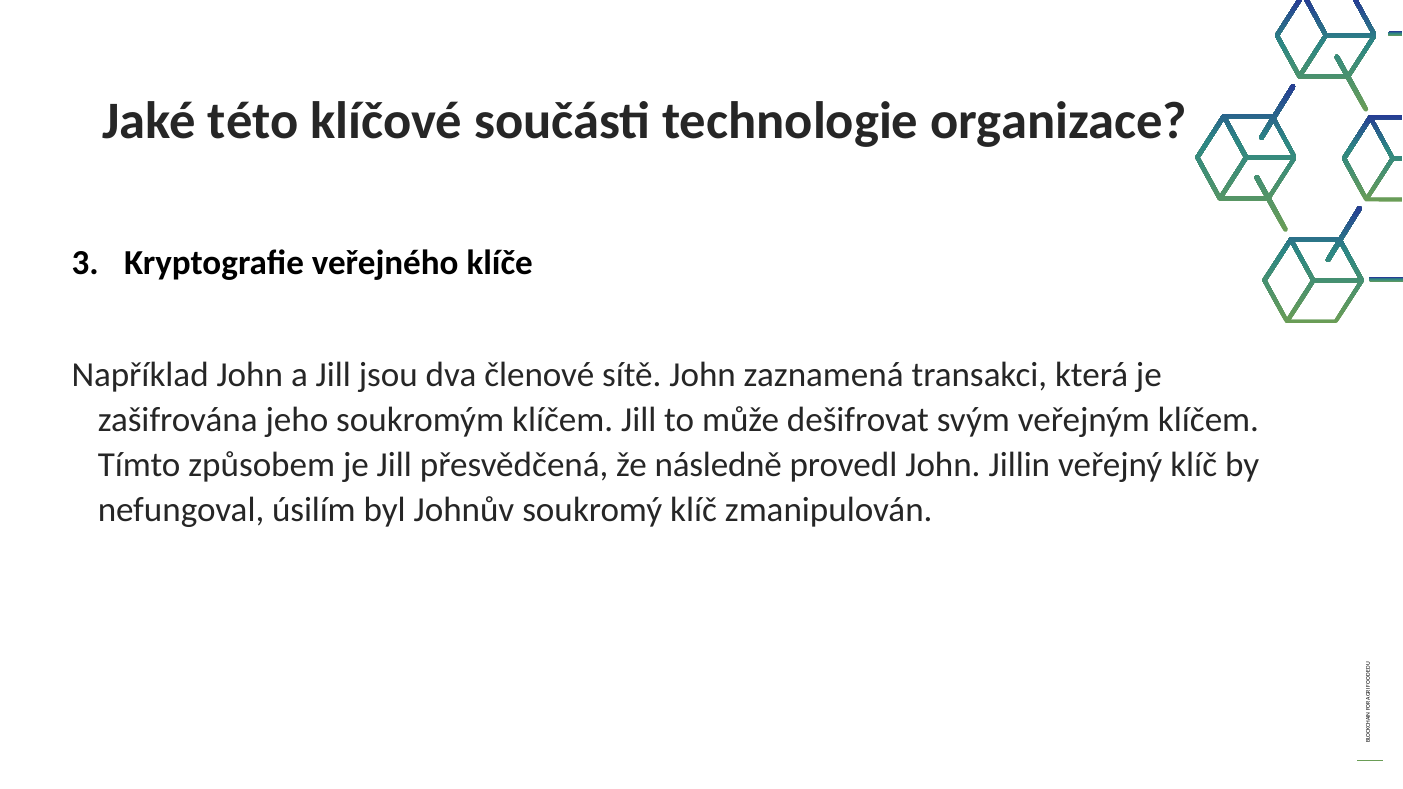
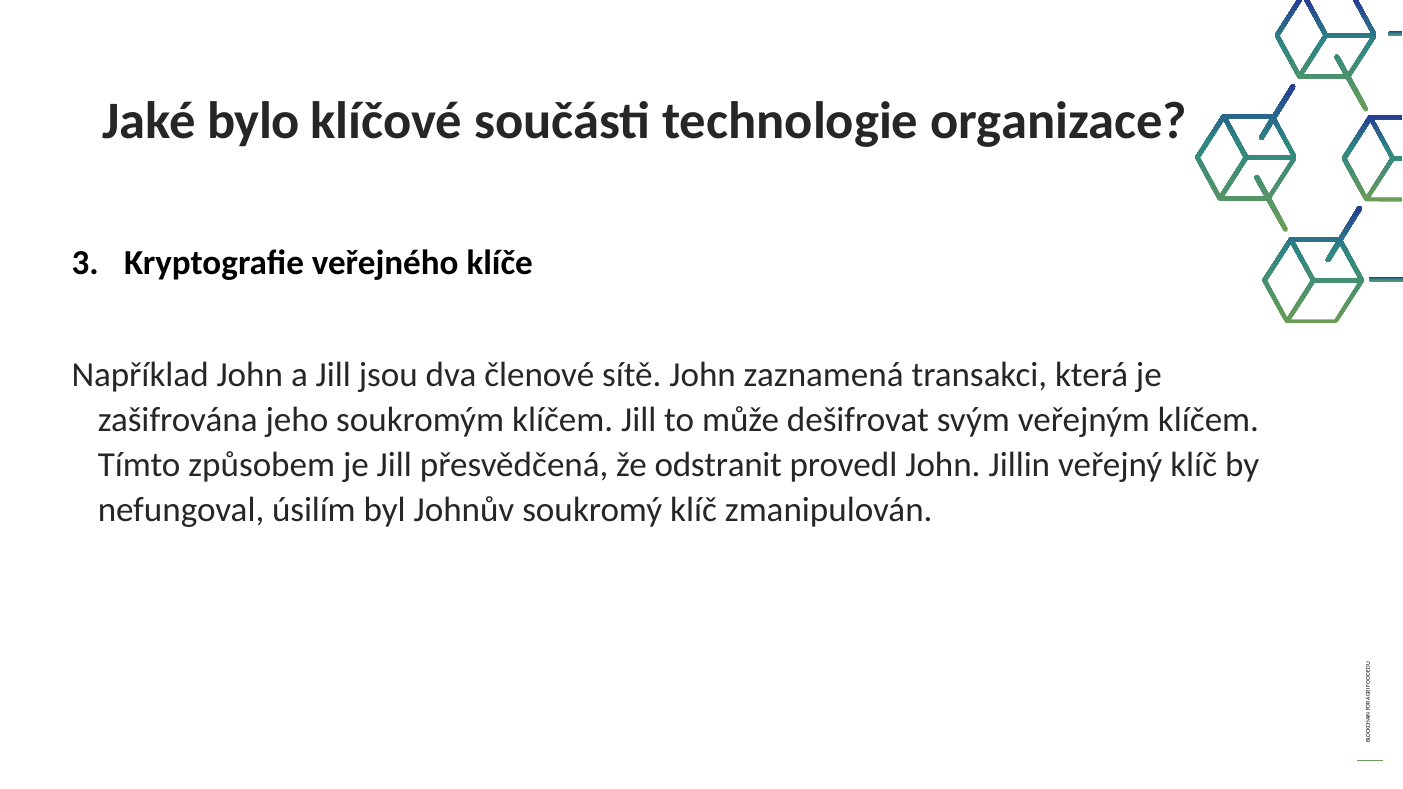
této: této -> bylo
následně: následně -> odstranit
